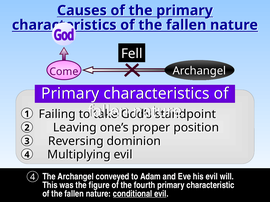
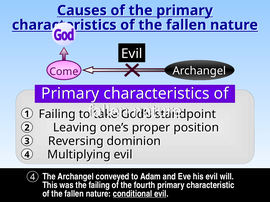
Fell at (132, 54): Fell -> Evil
the figure: figure -> failing
